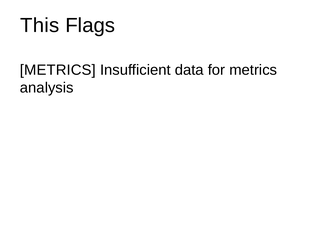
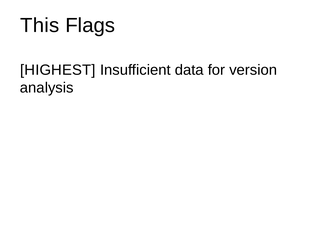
METRICS at (58, 70): METRICS -> HIGHEST
for metrics: metrics -> version
